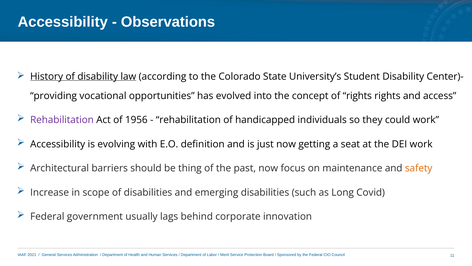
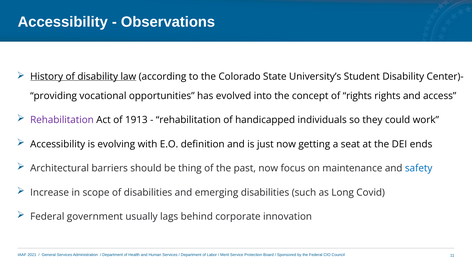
1956: 1956 -> 1913
DEI work: work -> ends
safety colour: orange -> blue
